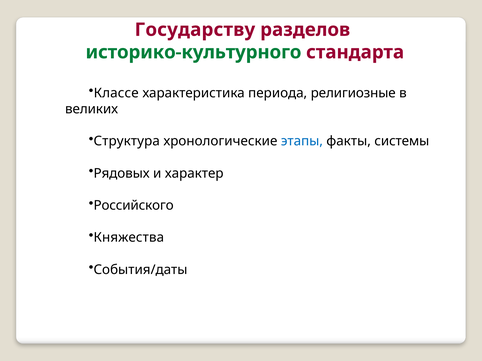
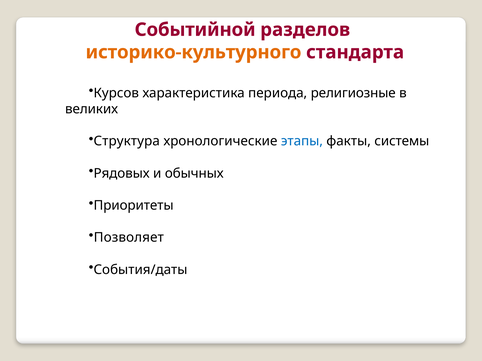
Государству: Государству -> Событийной
историко-культурного colour: green -> orange
Классе: Классе -> Курсов
характер: характер -> обычных
Российского: Российского -> Приоритеты
Княжества: Княжества -> Позволяет
